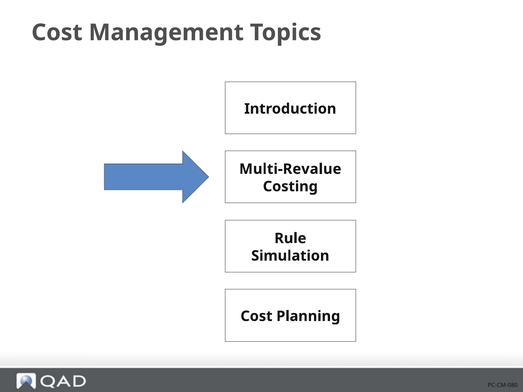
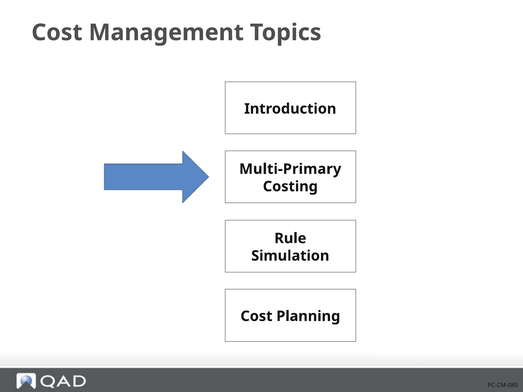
Multi-Revalue: Multi-Revalue -> Multi-Primary
